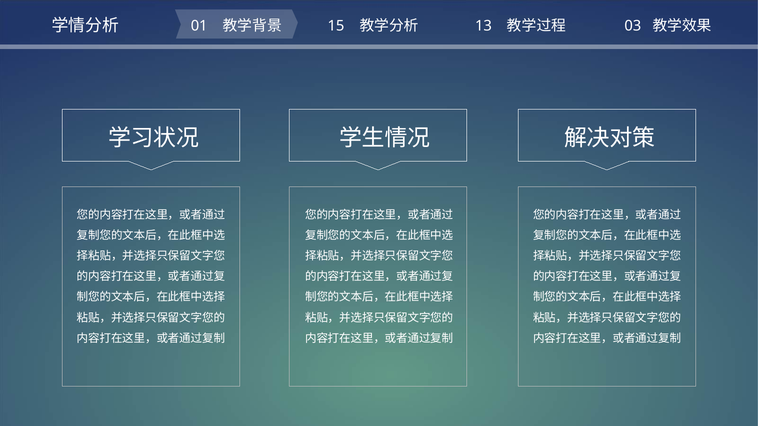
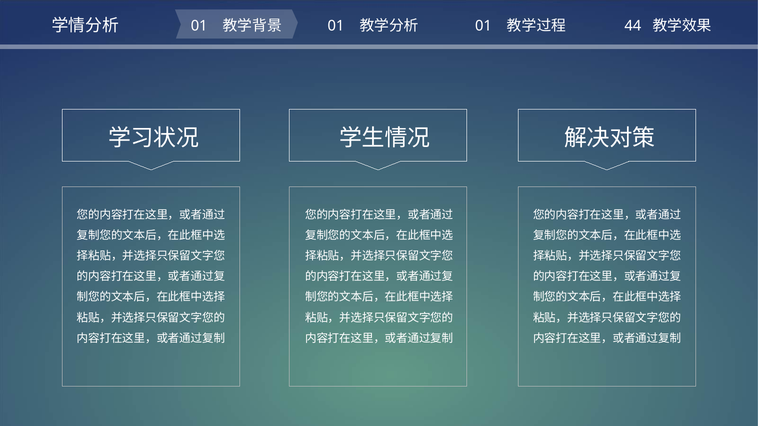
15 at (336, 26): 15 -> 01
13 at (483, 26): 13 -> 01
03: 03 -> 44
